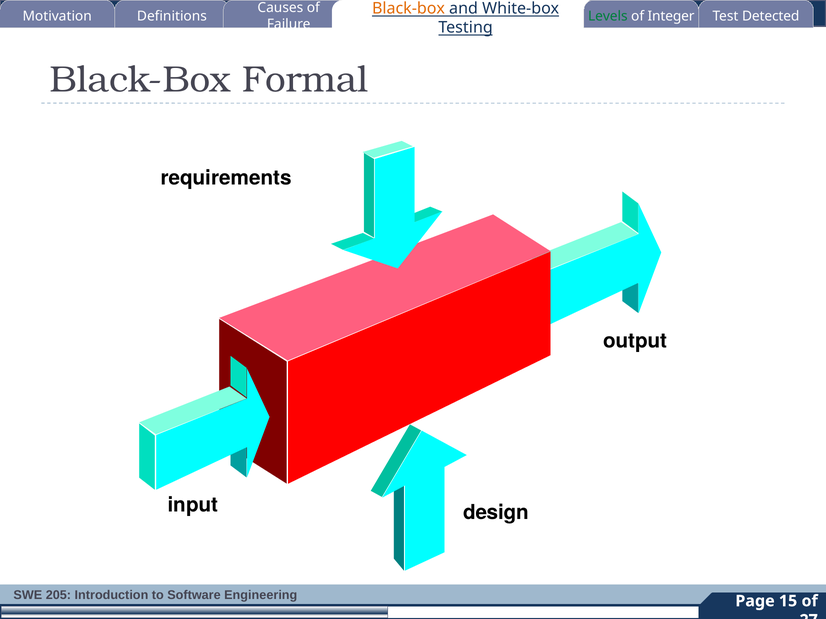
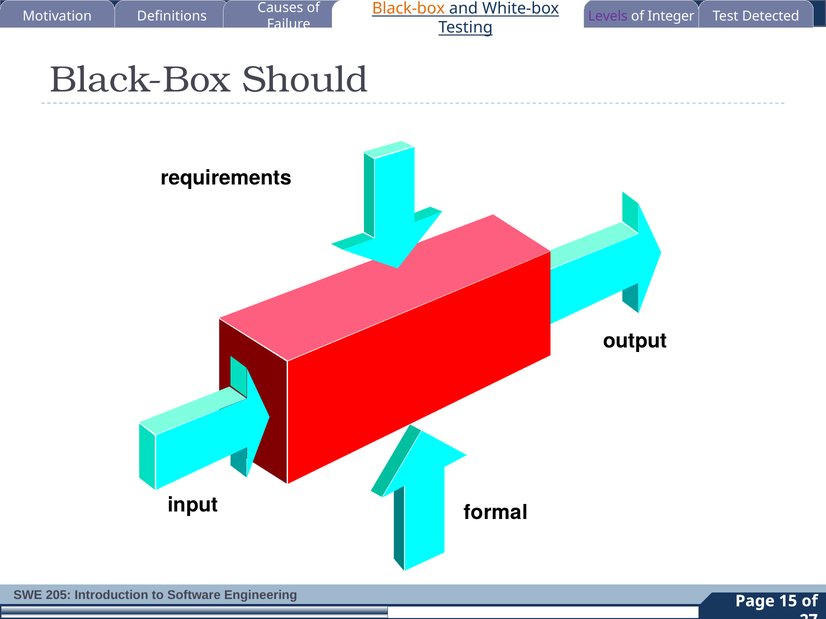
Levels colour: green -> purple
Formal: Formal -> Should
design: design -> formal
